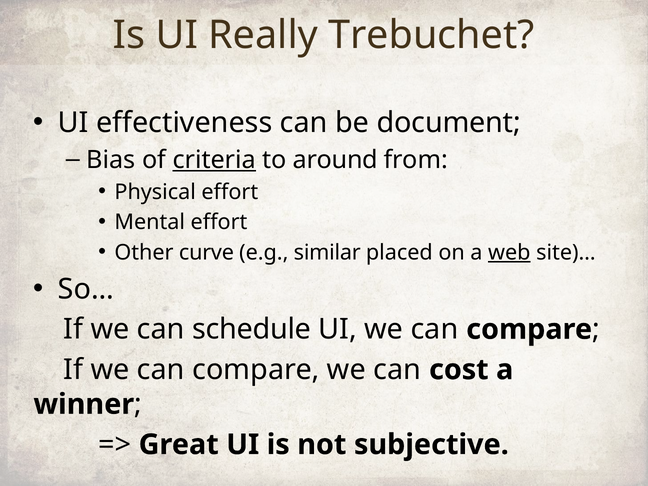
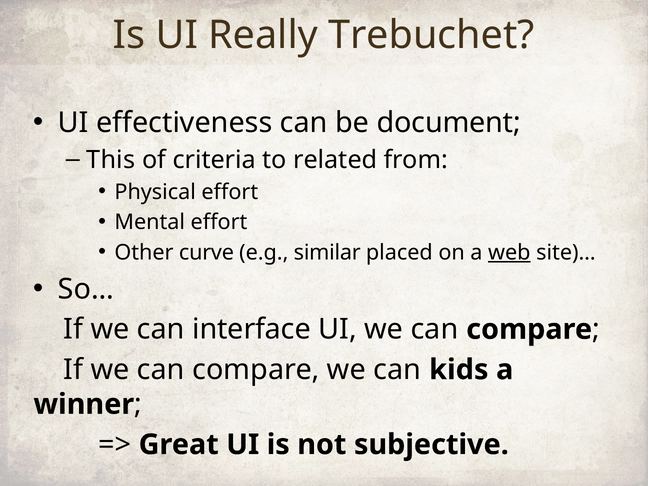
Bias: Bias -> This
criteria underline: present -> none
around: around -> related
schedule: schedule -> interface
cost: cost -> kids
